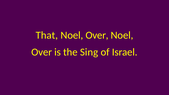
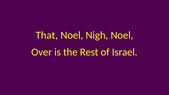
Over at (97, 35): Over -> Nigh
Sing: Sing -> Rest
